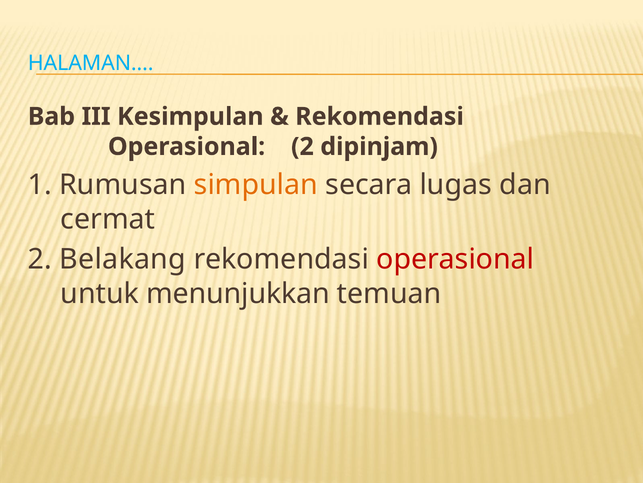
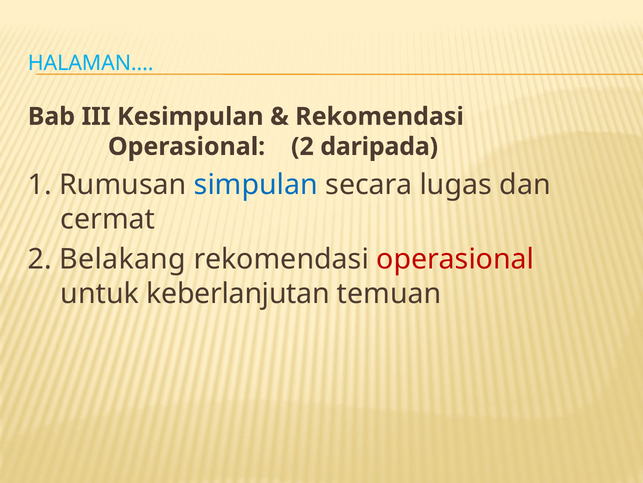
dipinjam: dipinjam -> daripada
simpulan colour: orange -> blue
menunjukkan: menunjukkan -> keberlanjutan
